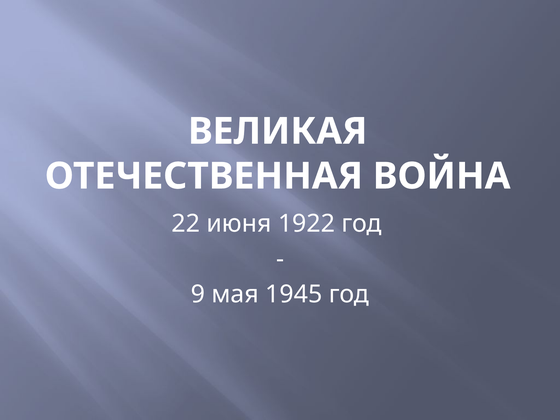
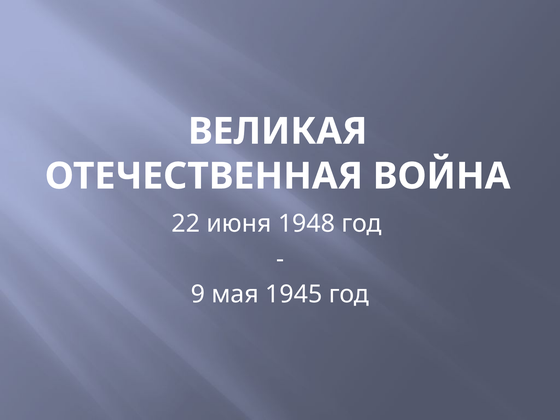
1922: 1922 -> 1948
